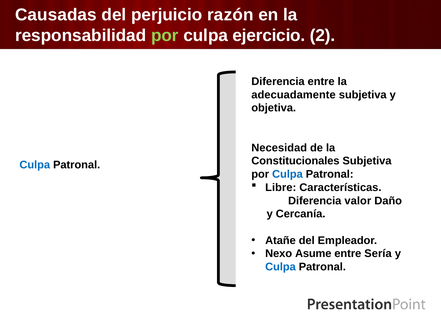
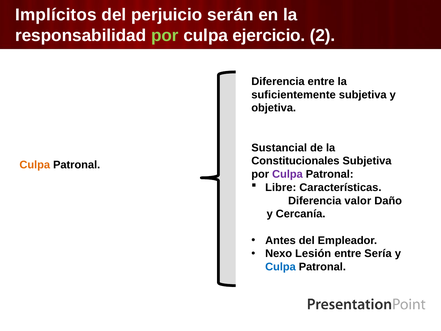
Causadas: Causadas -> Implícitos
razón: razón -> serán
adecuadamente: adecuadamente -> suficientemente
Necesidad: Necesidad -> Sustancial
Culpa at (35, 165) colour: blue -> orange
Culpa at (287, 174) colour: blue -> purple
Atañe: Atañe -> Antes
Asume: Asume -> Lesión
